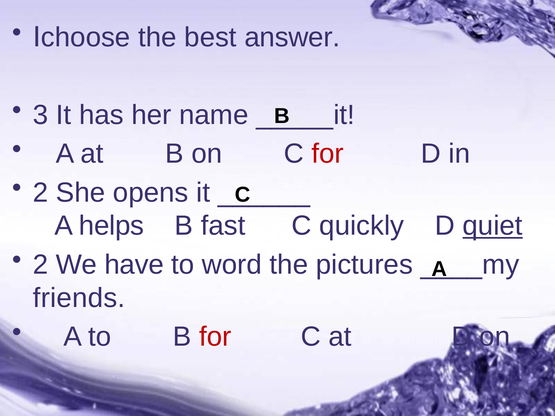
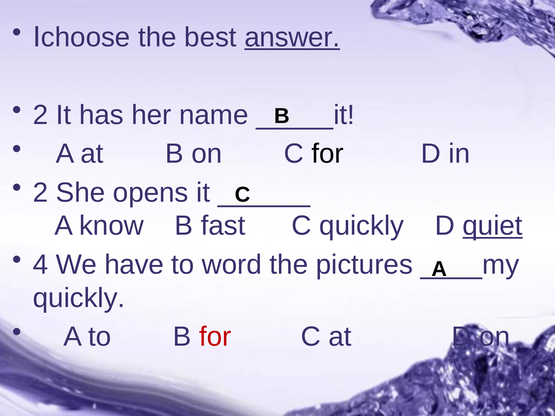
answer underline: none -> present
3 at (41, 115): 3 -> 2
for at (328, 154) colour: red -> black
helps: helps -> know
2 at (41, 265): 2 -> 4
friends at (79, 298): friends -> quickly
